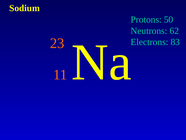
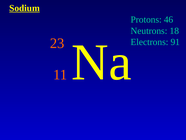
Sodium underline: none -> present
50: 50 -> 46
62: 62 -> 18
83: 83 -> 91
